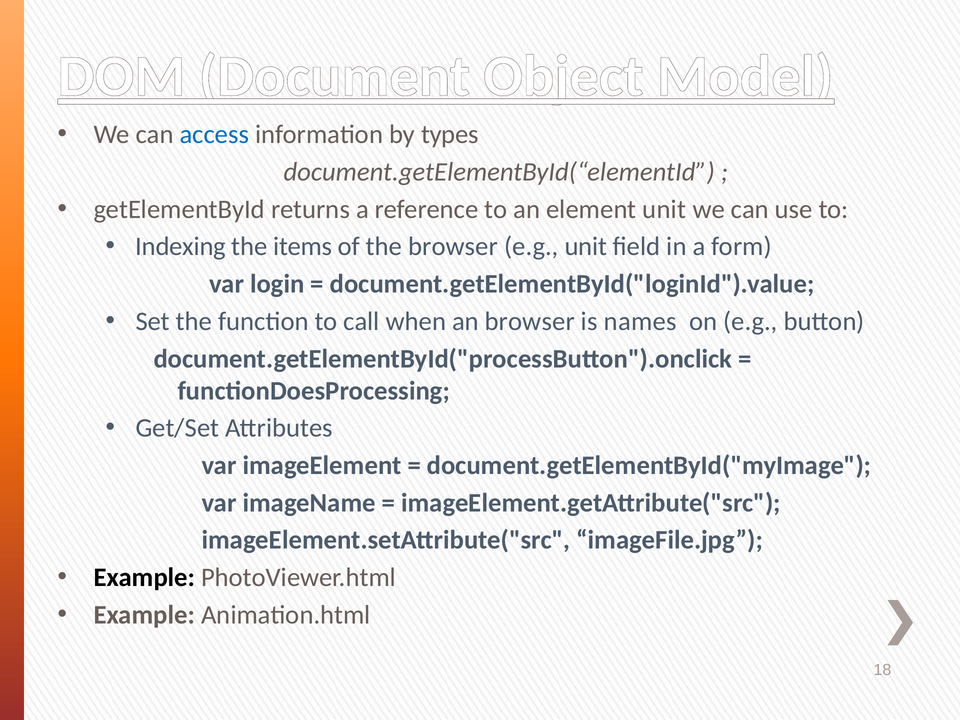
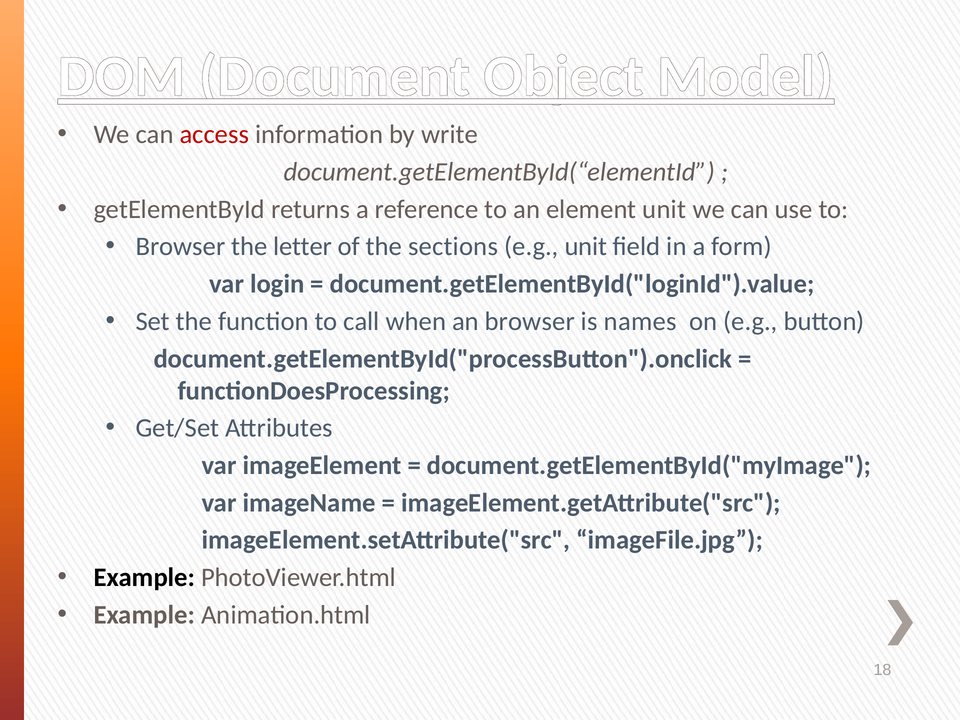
access colour: blue -> red
types: types -> write
Indexing at (181, 247): Indexing -> Browser
items: items -> letter
the browser: browser -> sections
